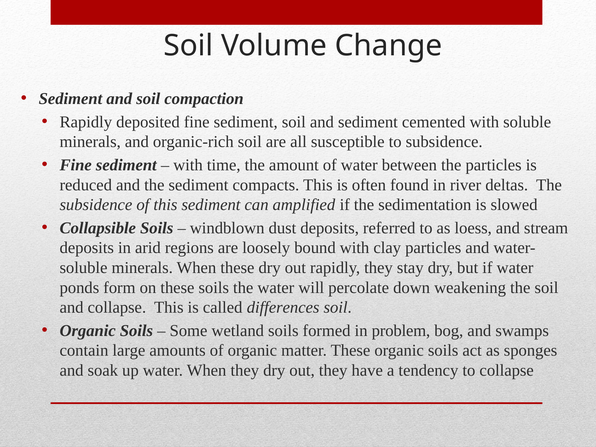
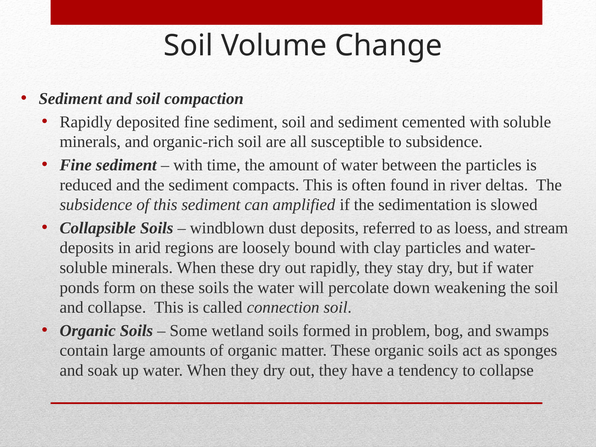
differences: differences -> connection
